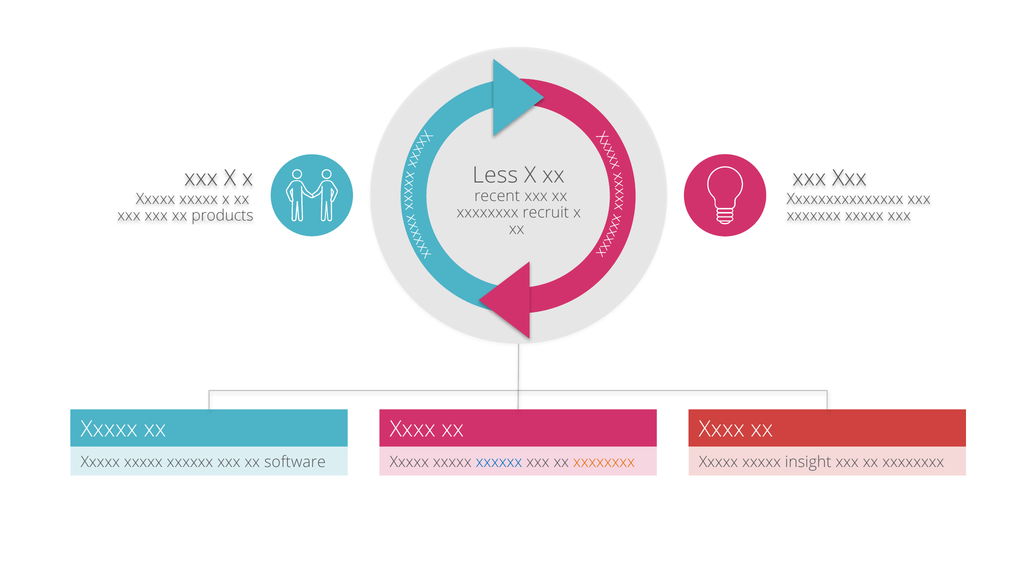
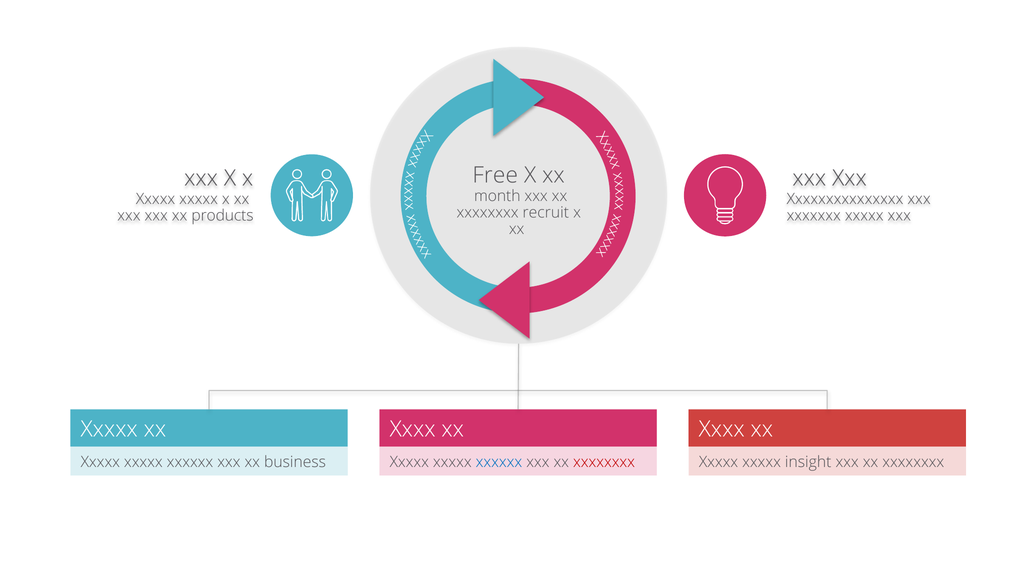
Less: Less -> Free
recent: recent -> month
software: software -> business
xxxxxxxx at (604, 462) colour: orange -> red
